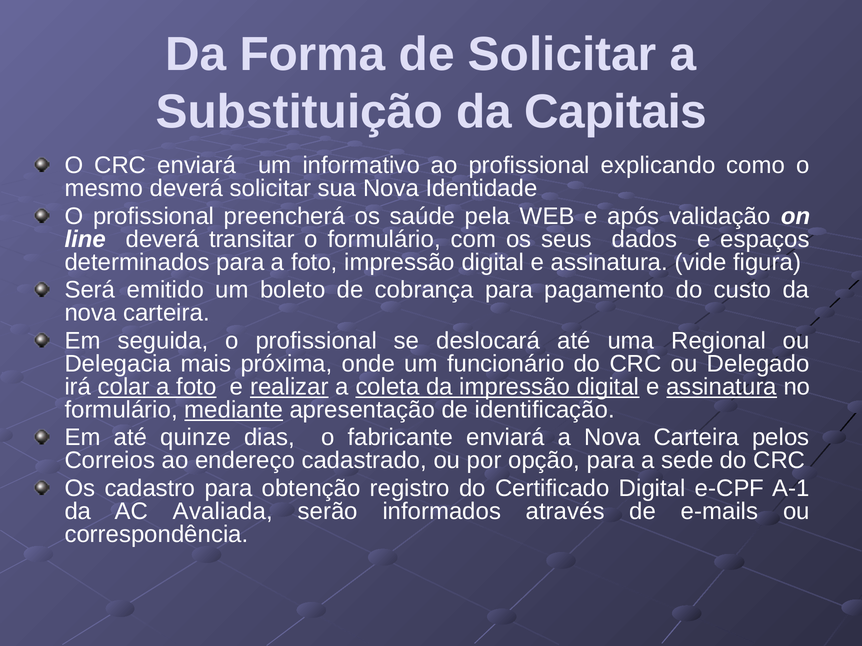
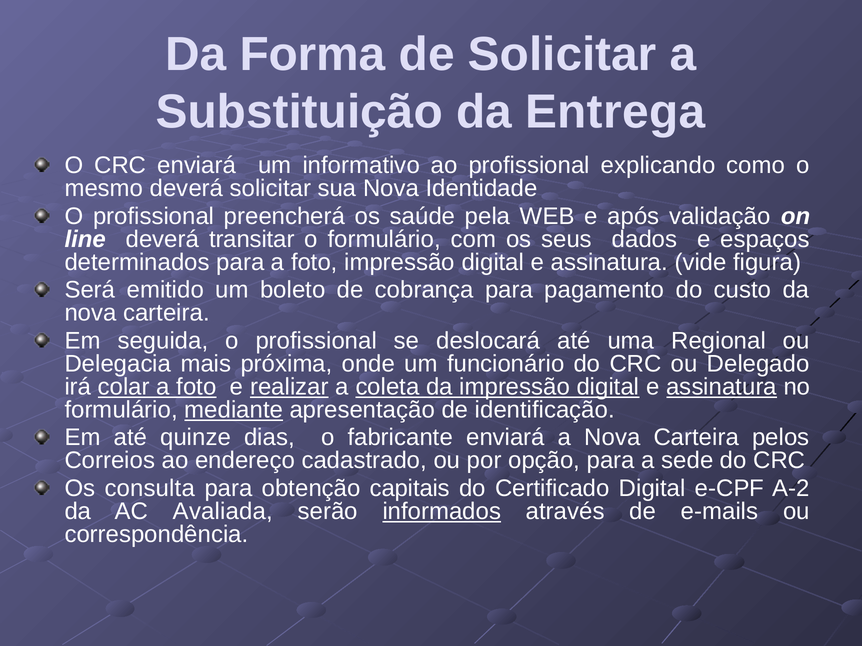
Capitais: Capitais -> Entrega
cadastro: cadastro -> consulta
registro: registro -> capitais
A-1: A-1 -> A-2
informados underline: none -> present
